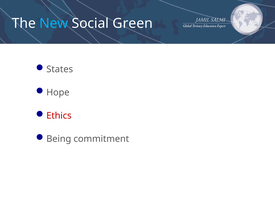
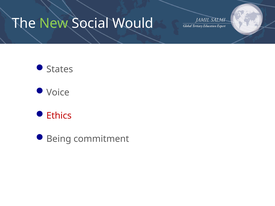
New colour: light blue -> light green
Green: Green -> Would
Hope: Hope -> Voice
